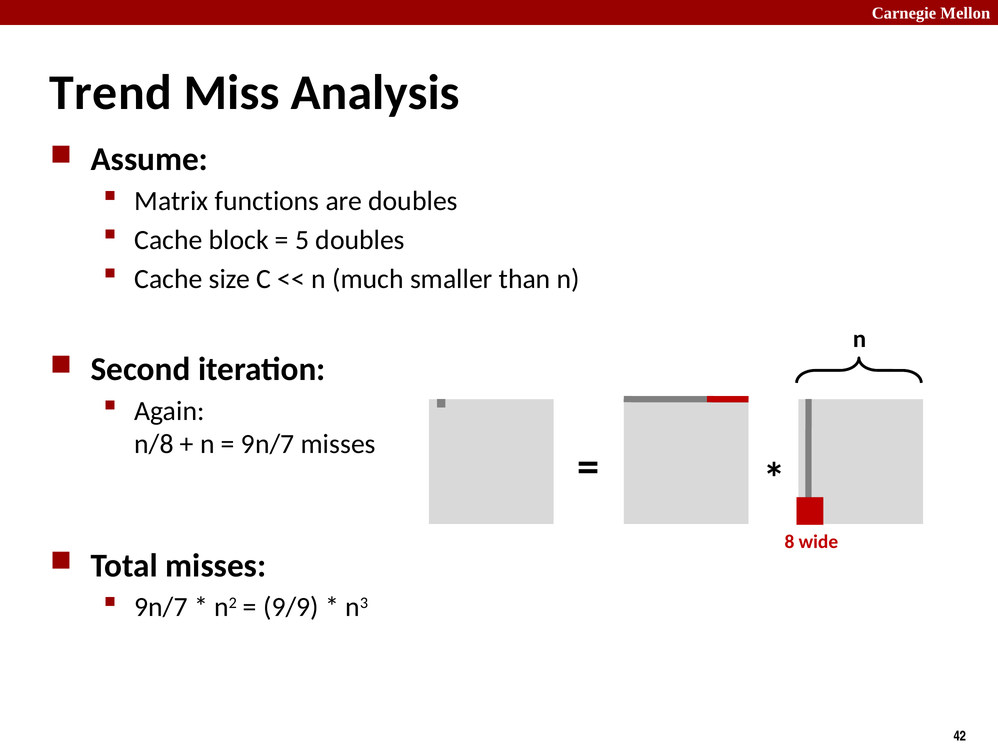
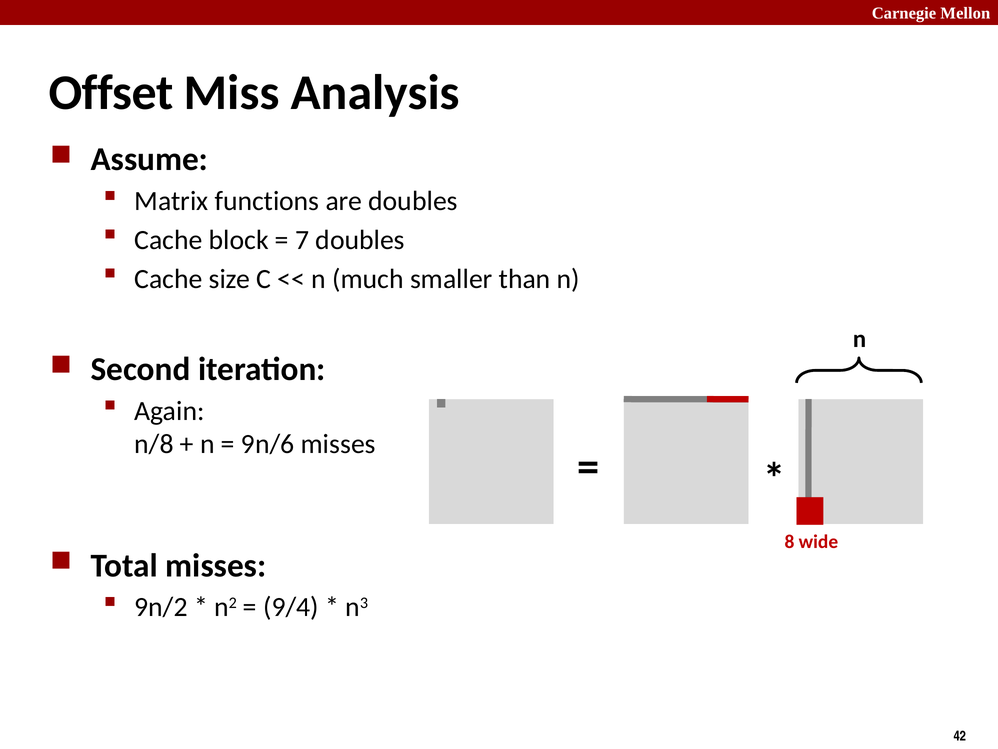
Trend: Trend -> Offset
5: 5 -> 7
9n/7 at (268, 444): 9n/7 -> 9n/6
9n/7 at (161, 607): 9n/7 -> 9n/2
9/9: 9/9 -> 9/4
